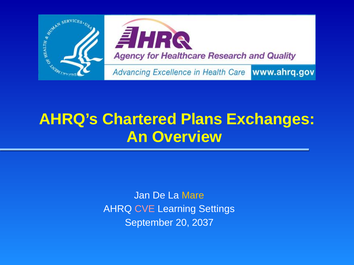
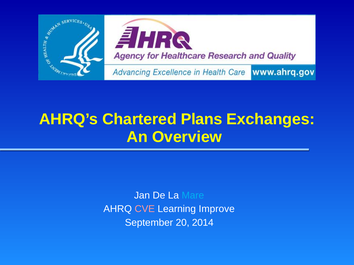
Mare colour: yellow -> light blue
Settings: Settings -> Improve
2037: 2037 -> 2014
